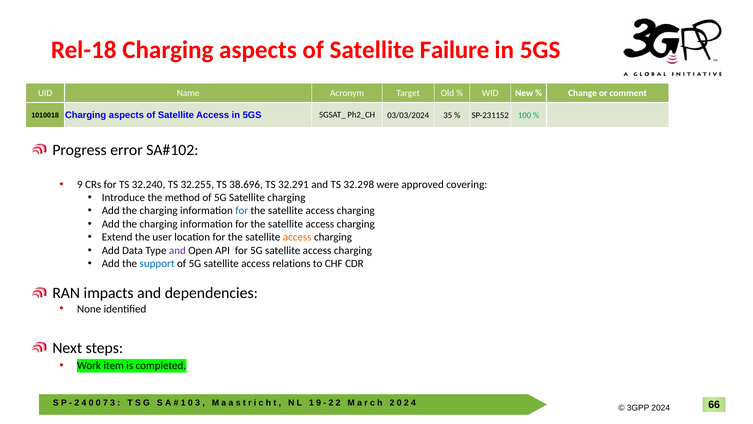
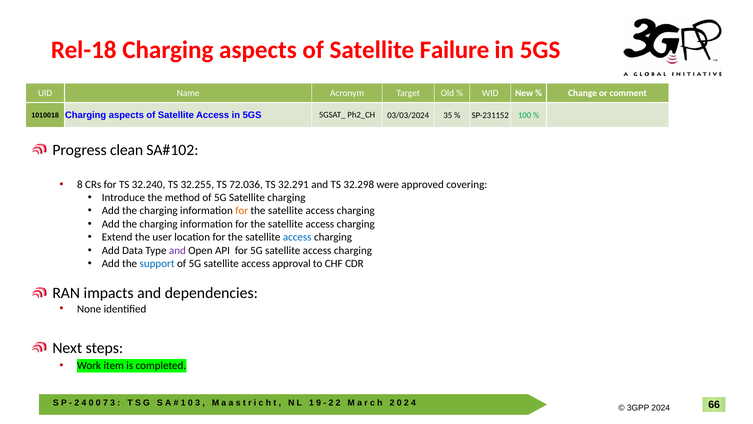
error: error -> clean
9 at (80, 184): 9 -> 8
38.696: 38.696 -> 72.036
for at (242, 211) colour: blue -> orange
access at (297, 237) colour: orange -> blue
relations: relations -> approval
